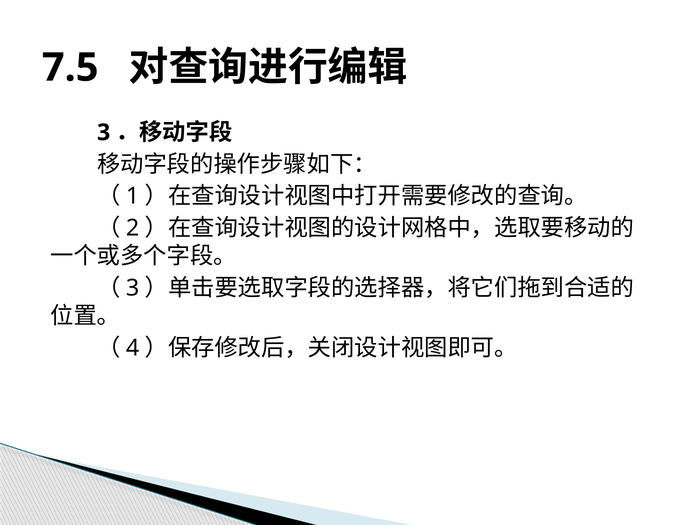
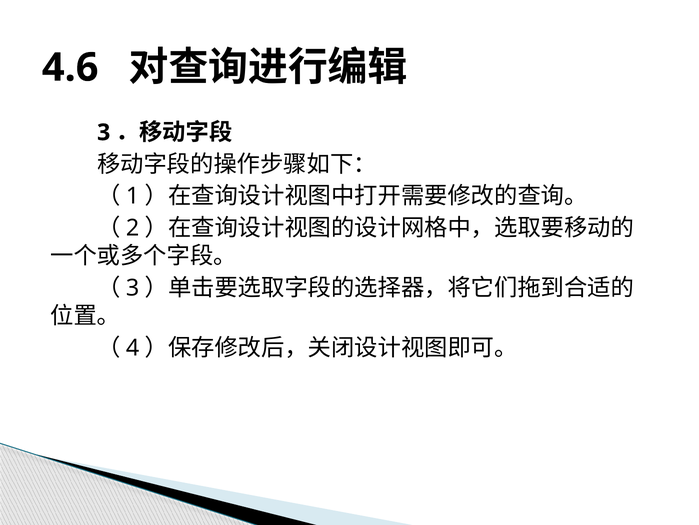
7.5: 7.5 -> 4.6
